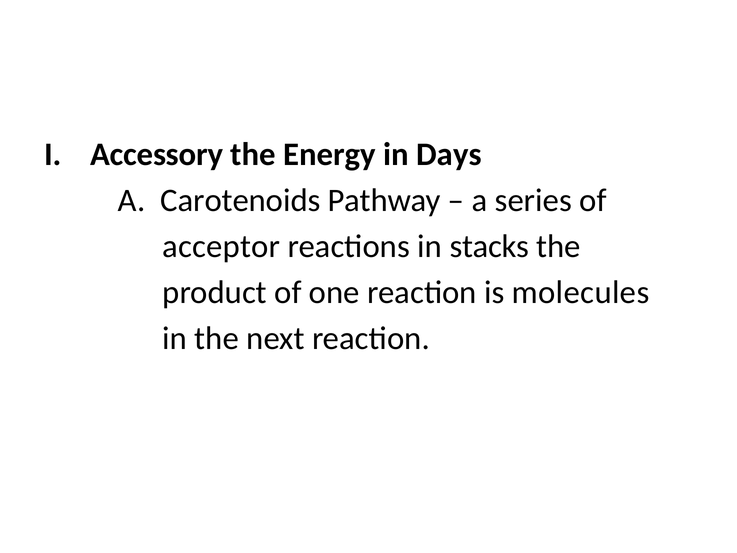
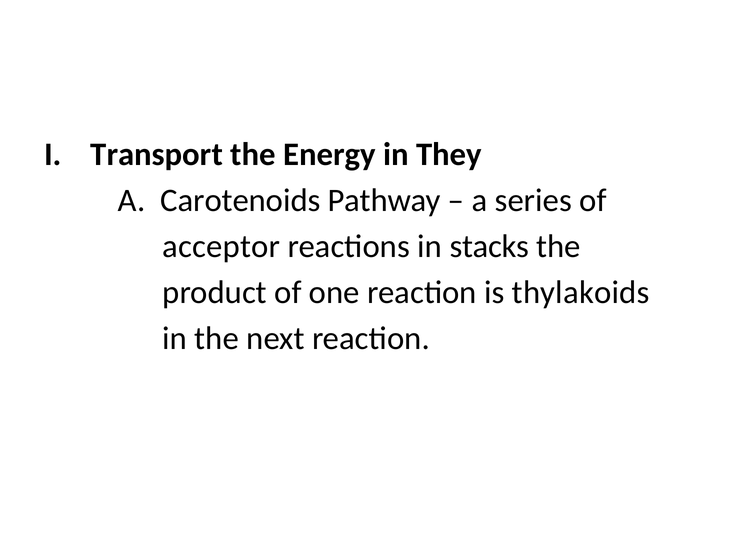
Accessory: Accessory -> Transport
Days: Days -> They
molecules: molecules -> thylakoids
